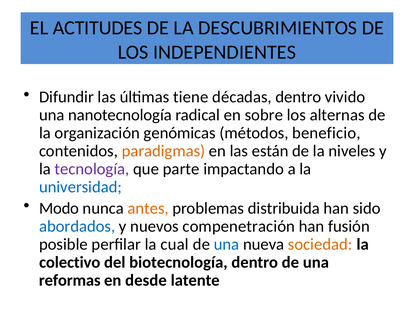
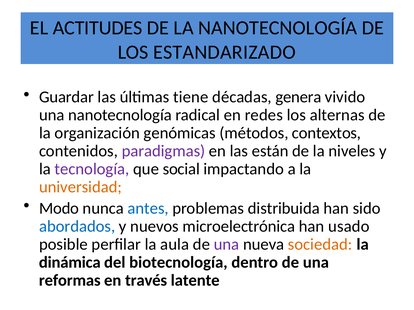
LA DESCUBRIMIENTOS: DESCUBRIMIENTOS -> NANOTECNOLOGÍA
INDEPENDIENTES: INDEPENDIENTES -> ESTANDARIZADO
Difundir: Difundir -> Guardar
décadas dentro: dentro -> genera
sobre: sobre -> redes
beneficio: beneficio -> contextos
paradigmas colour: orange -> purple
parte: parte -> social
universidad colour: blue -> orange
antes colour: orange -> blue
compenetración: compenetración -> microelectrónica
fusión: fusión -> usado
cual: cual -> aula
una at (227, 245) colour: blue -> purple
colectivo: colectivo -> dinámica
desde: desde -> través
